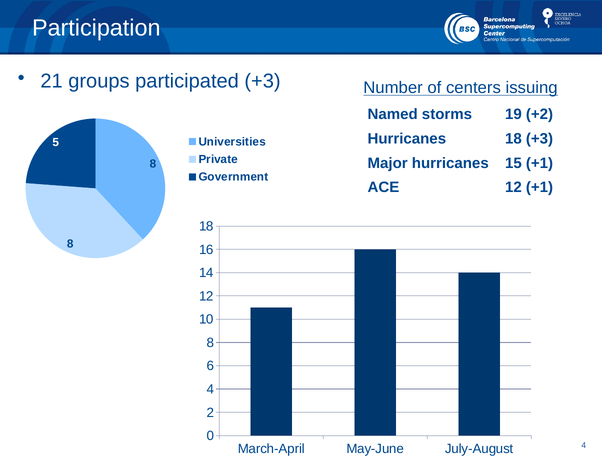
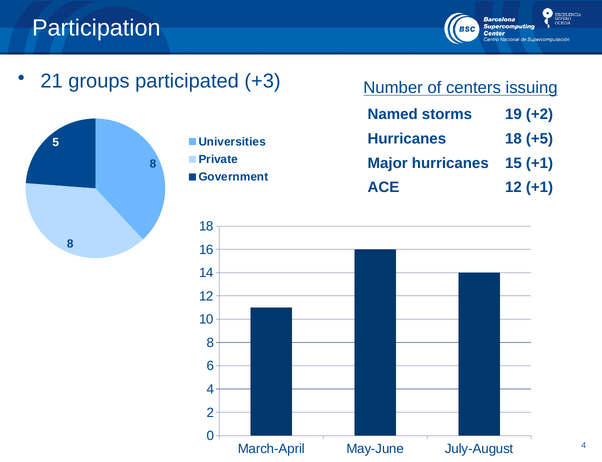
18 +3: +3 -> +5
